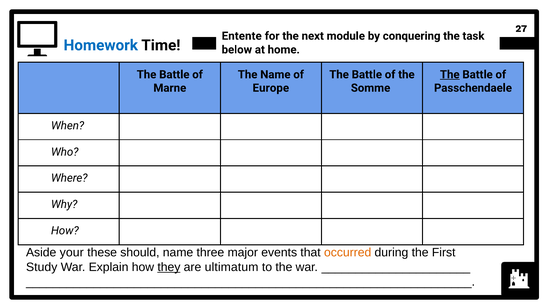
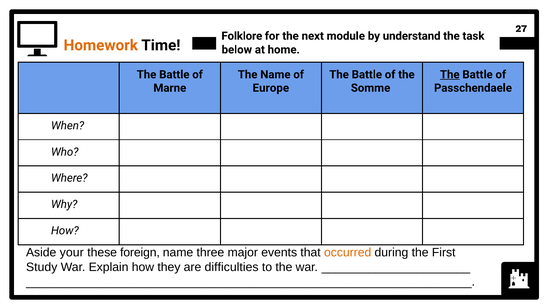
Entente: Entente -> Folklore
conquering: conquering -> understand
Homework colour: blue -> orange
should: should -> foreign
they underline: present -> none
ultimatum: ultimatum -> difficulties
